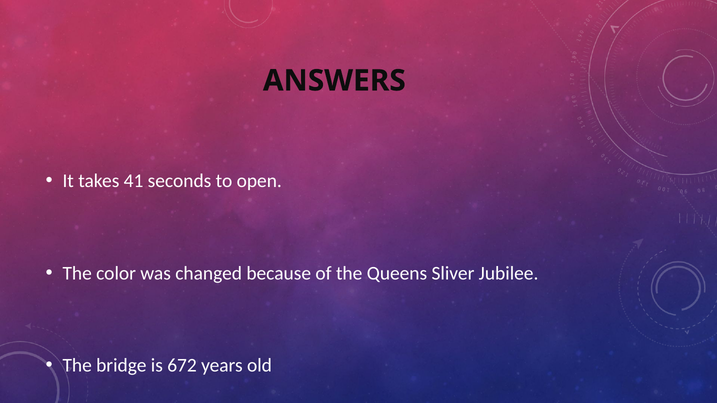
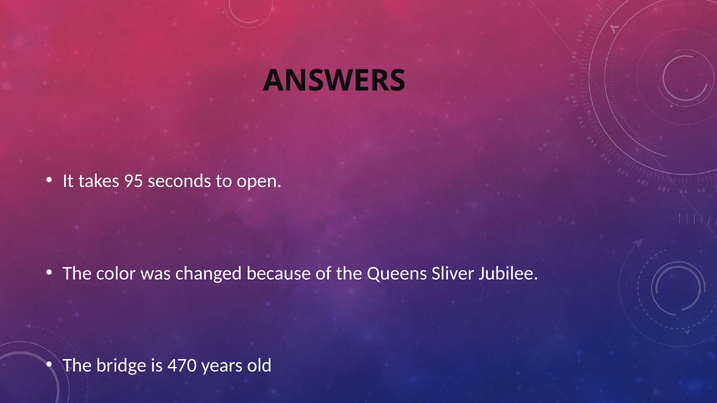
41: 41 -> 95
672: 672 -> 470
